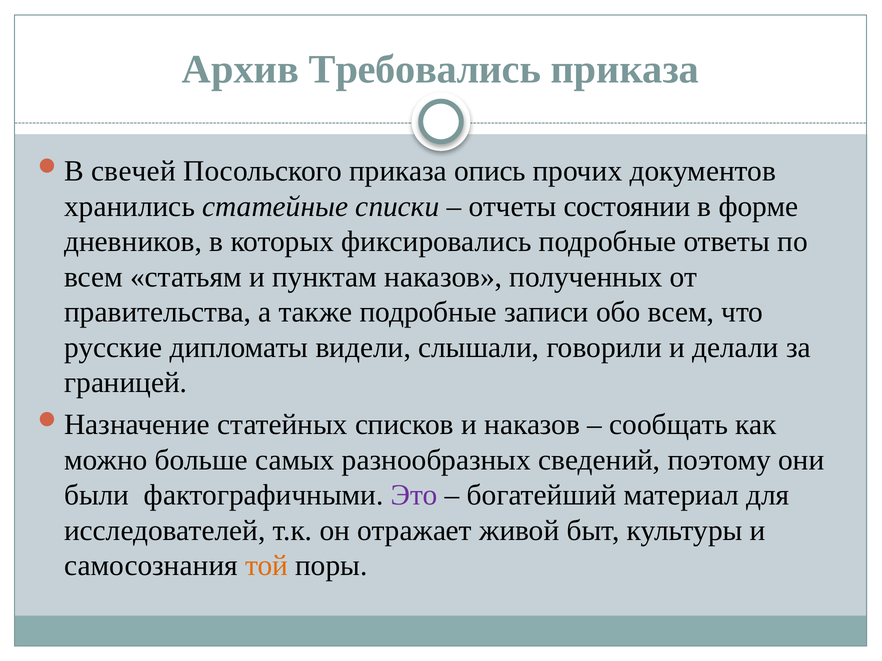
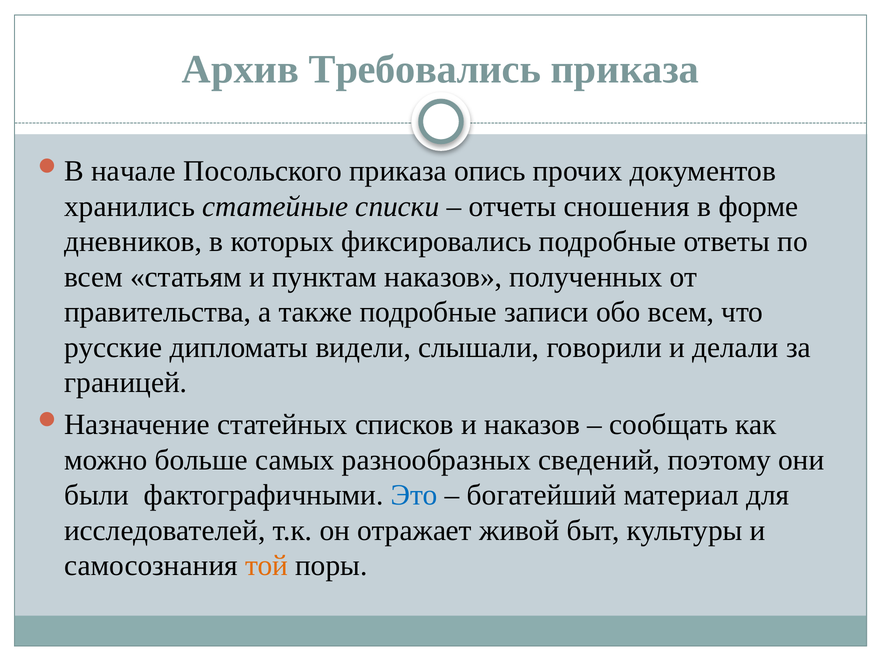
свечей: свечей -> начале
состоянии: состоянии -> сношения
Это colour: purple -> blue
